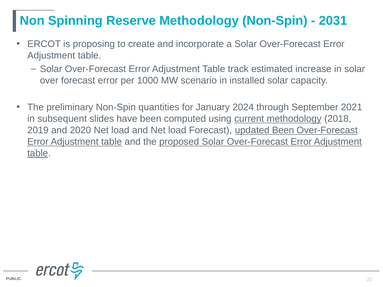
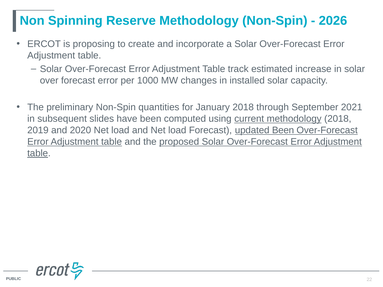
2031: 2031 -> 2026
scenario: scenario -> changes
January 2024: 2024 -> 2018
